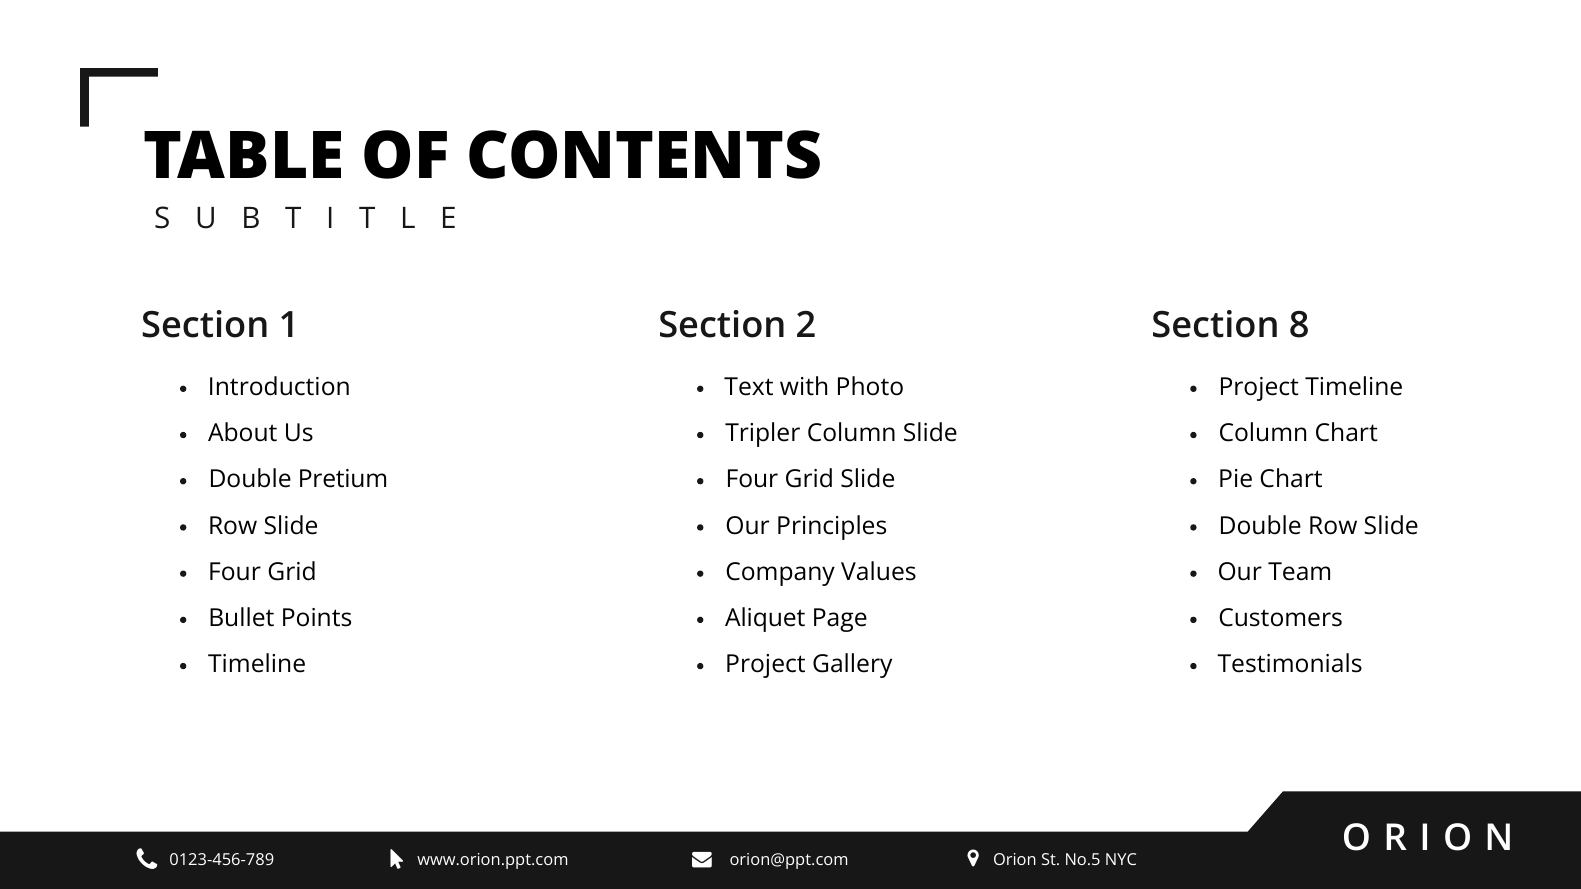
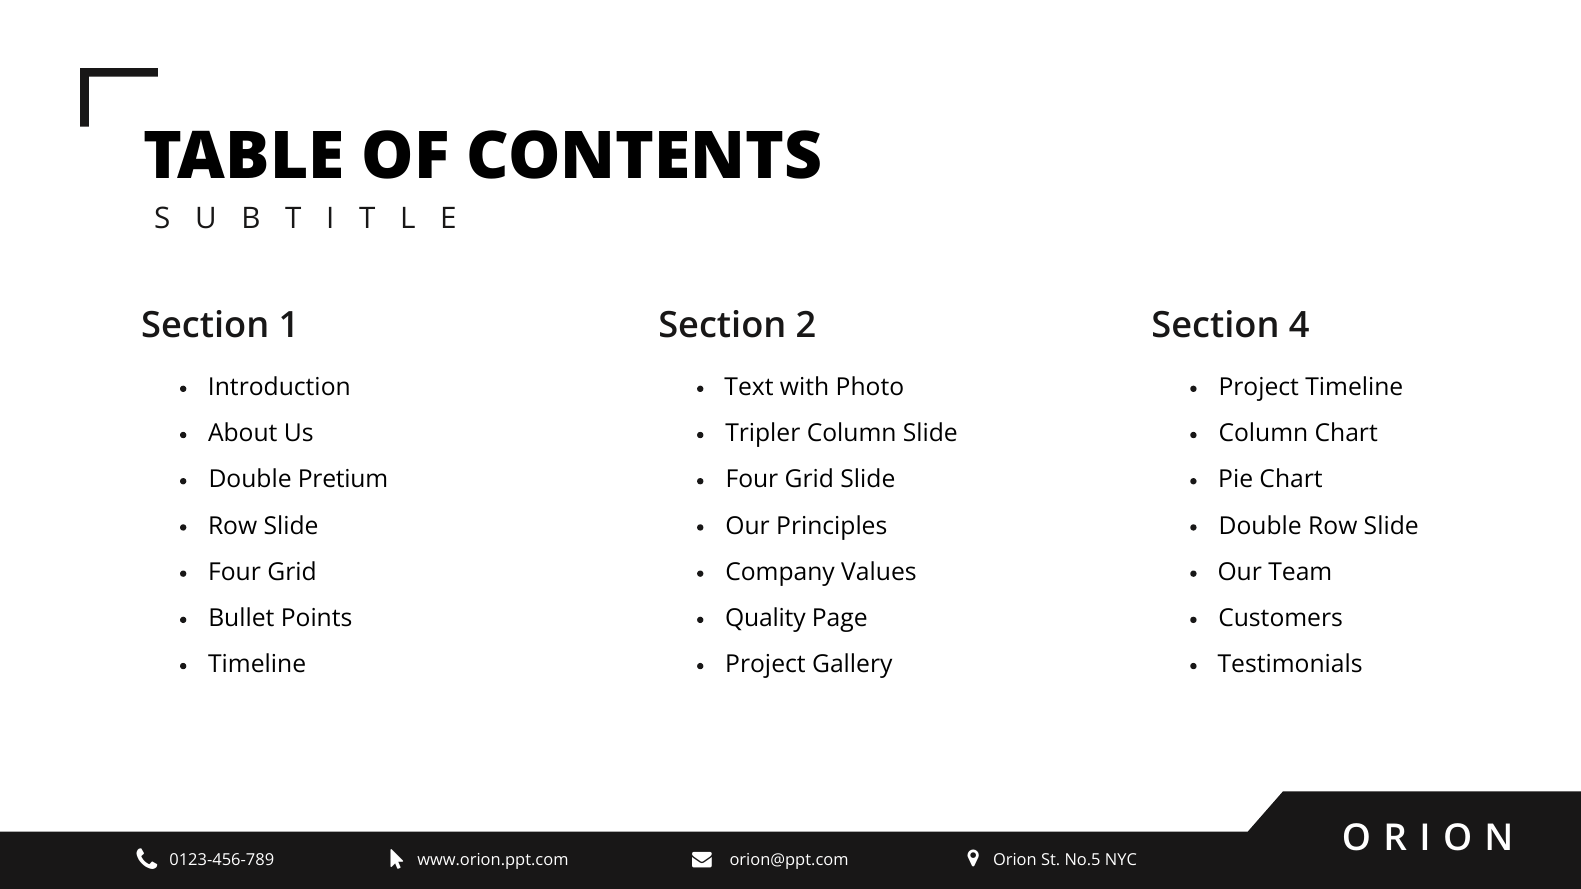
8: 8 -> 4
Aliquet: Aliquet -> Quality
